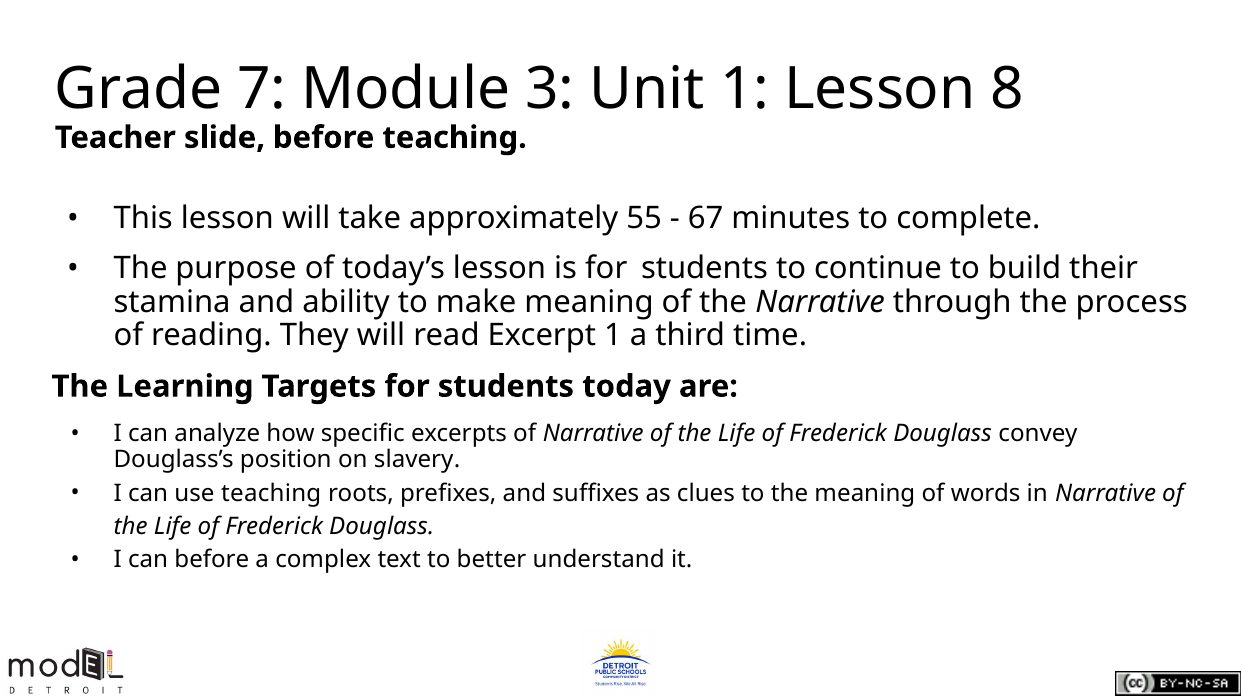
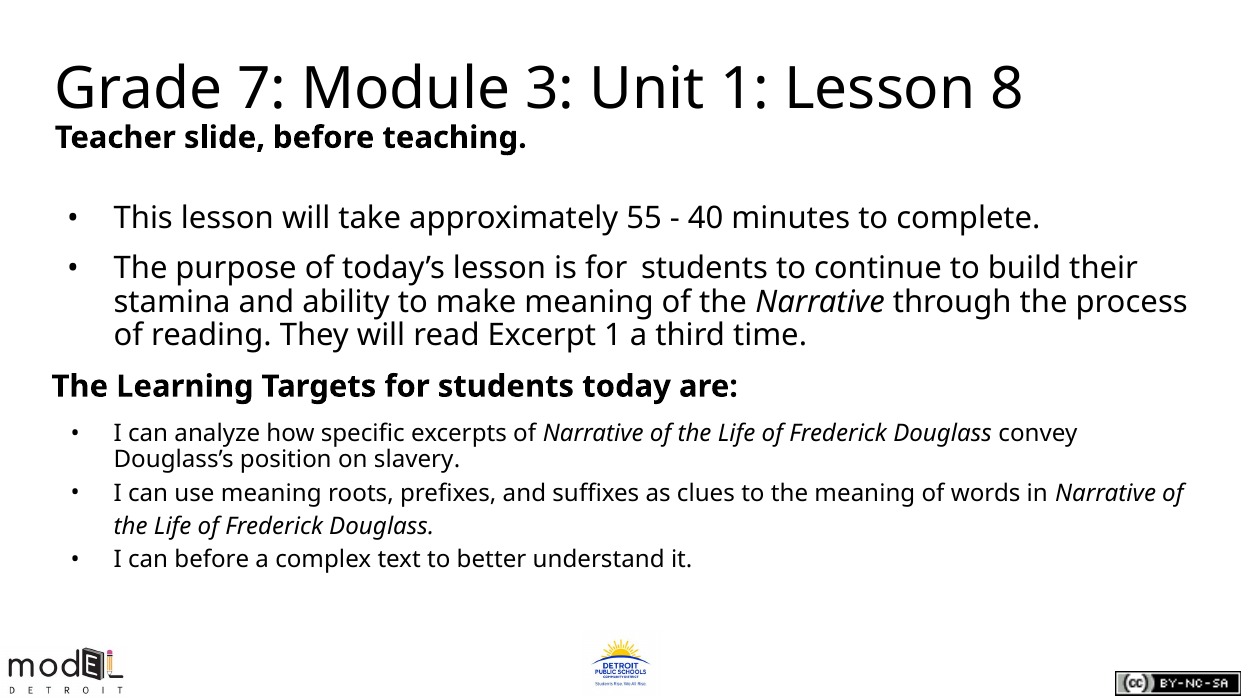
67: 67 -> 40
use teaching: teaching -> meaning
